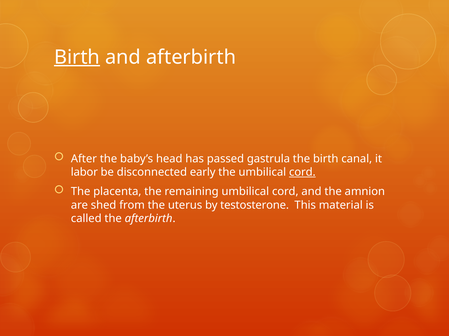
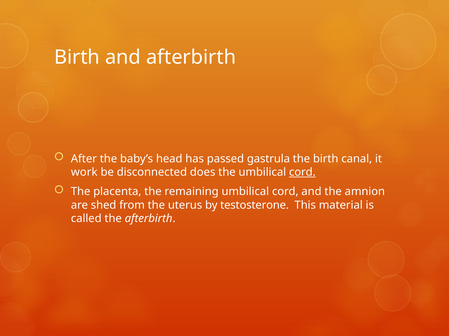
Birth at (77, 57) underline: present -> none
labor: labor -> work
early: early -> does
